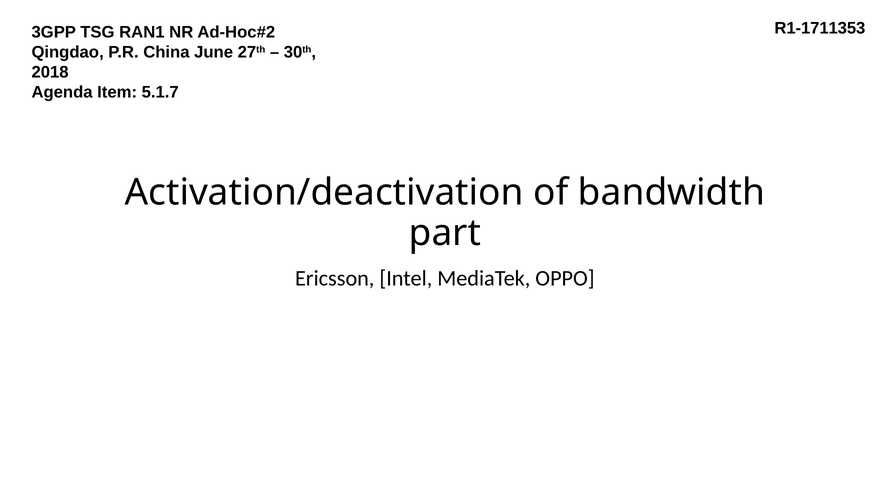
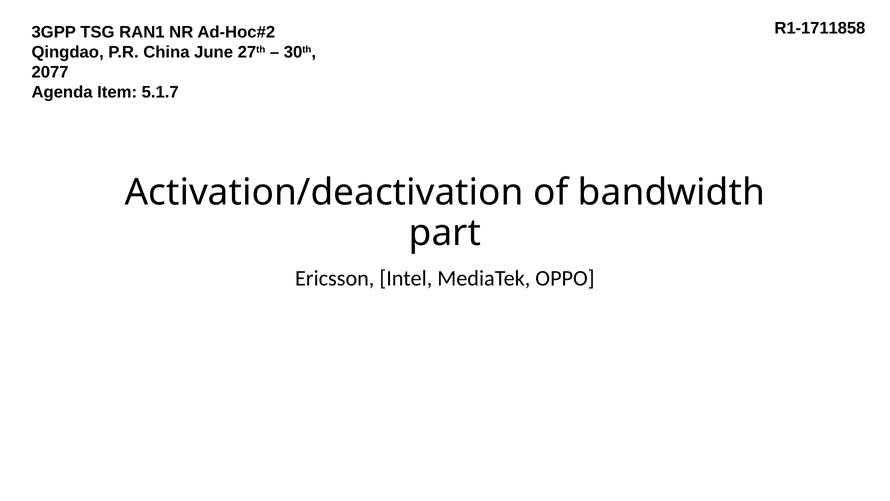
R1-1711353: R1-1711353 -> R1-1711858
2018: 2018 -> 2077
